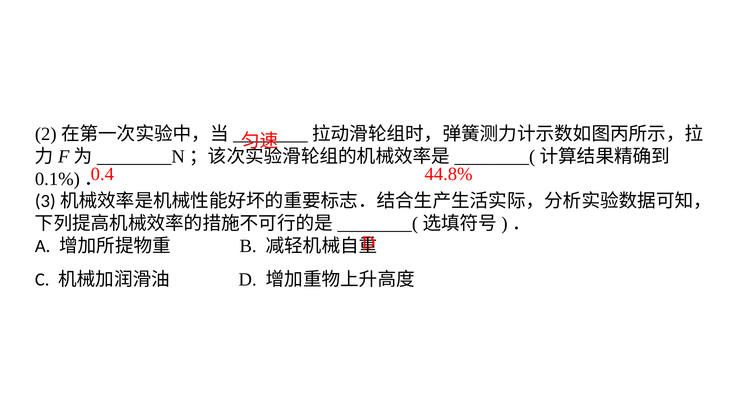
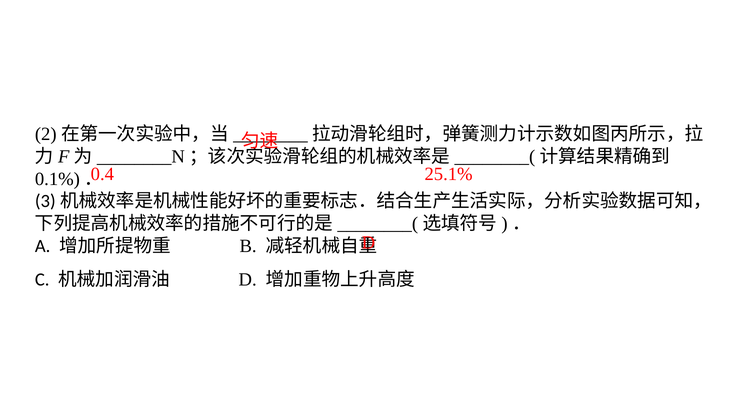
44.8%: 44.8% -> 25.1%
